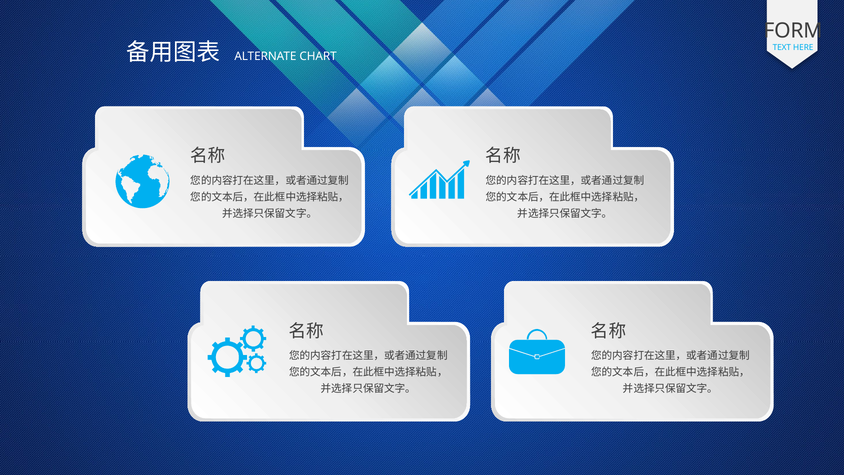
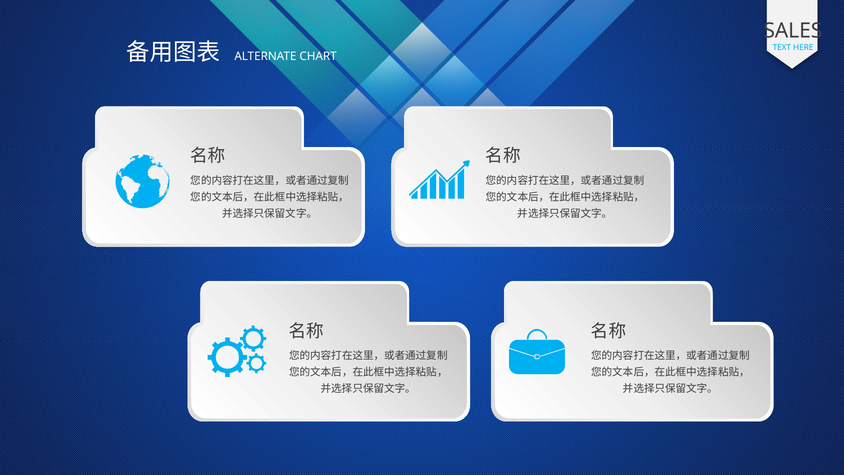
FORM: FORM -> SALES
